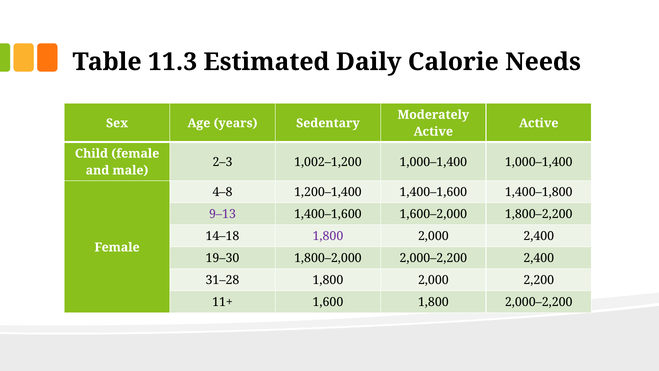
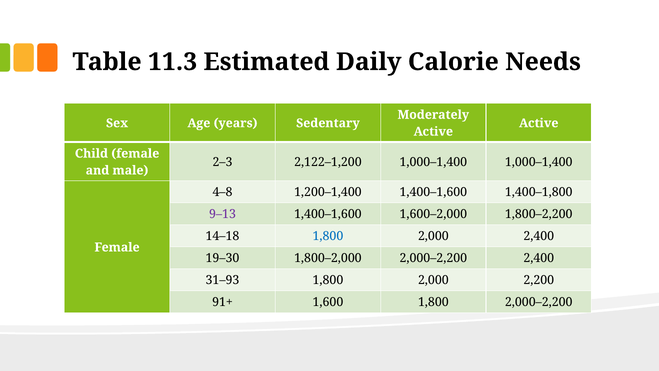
1,002–1,200: 1,002–1,200 -> 2,122–1,200
1,800 at (328, 236) colour: purple -> blue
31–28: 31–28 -> 31–93
11+: 11+ -> 91+
